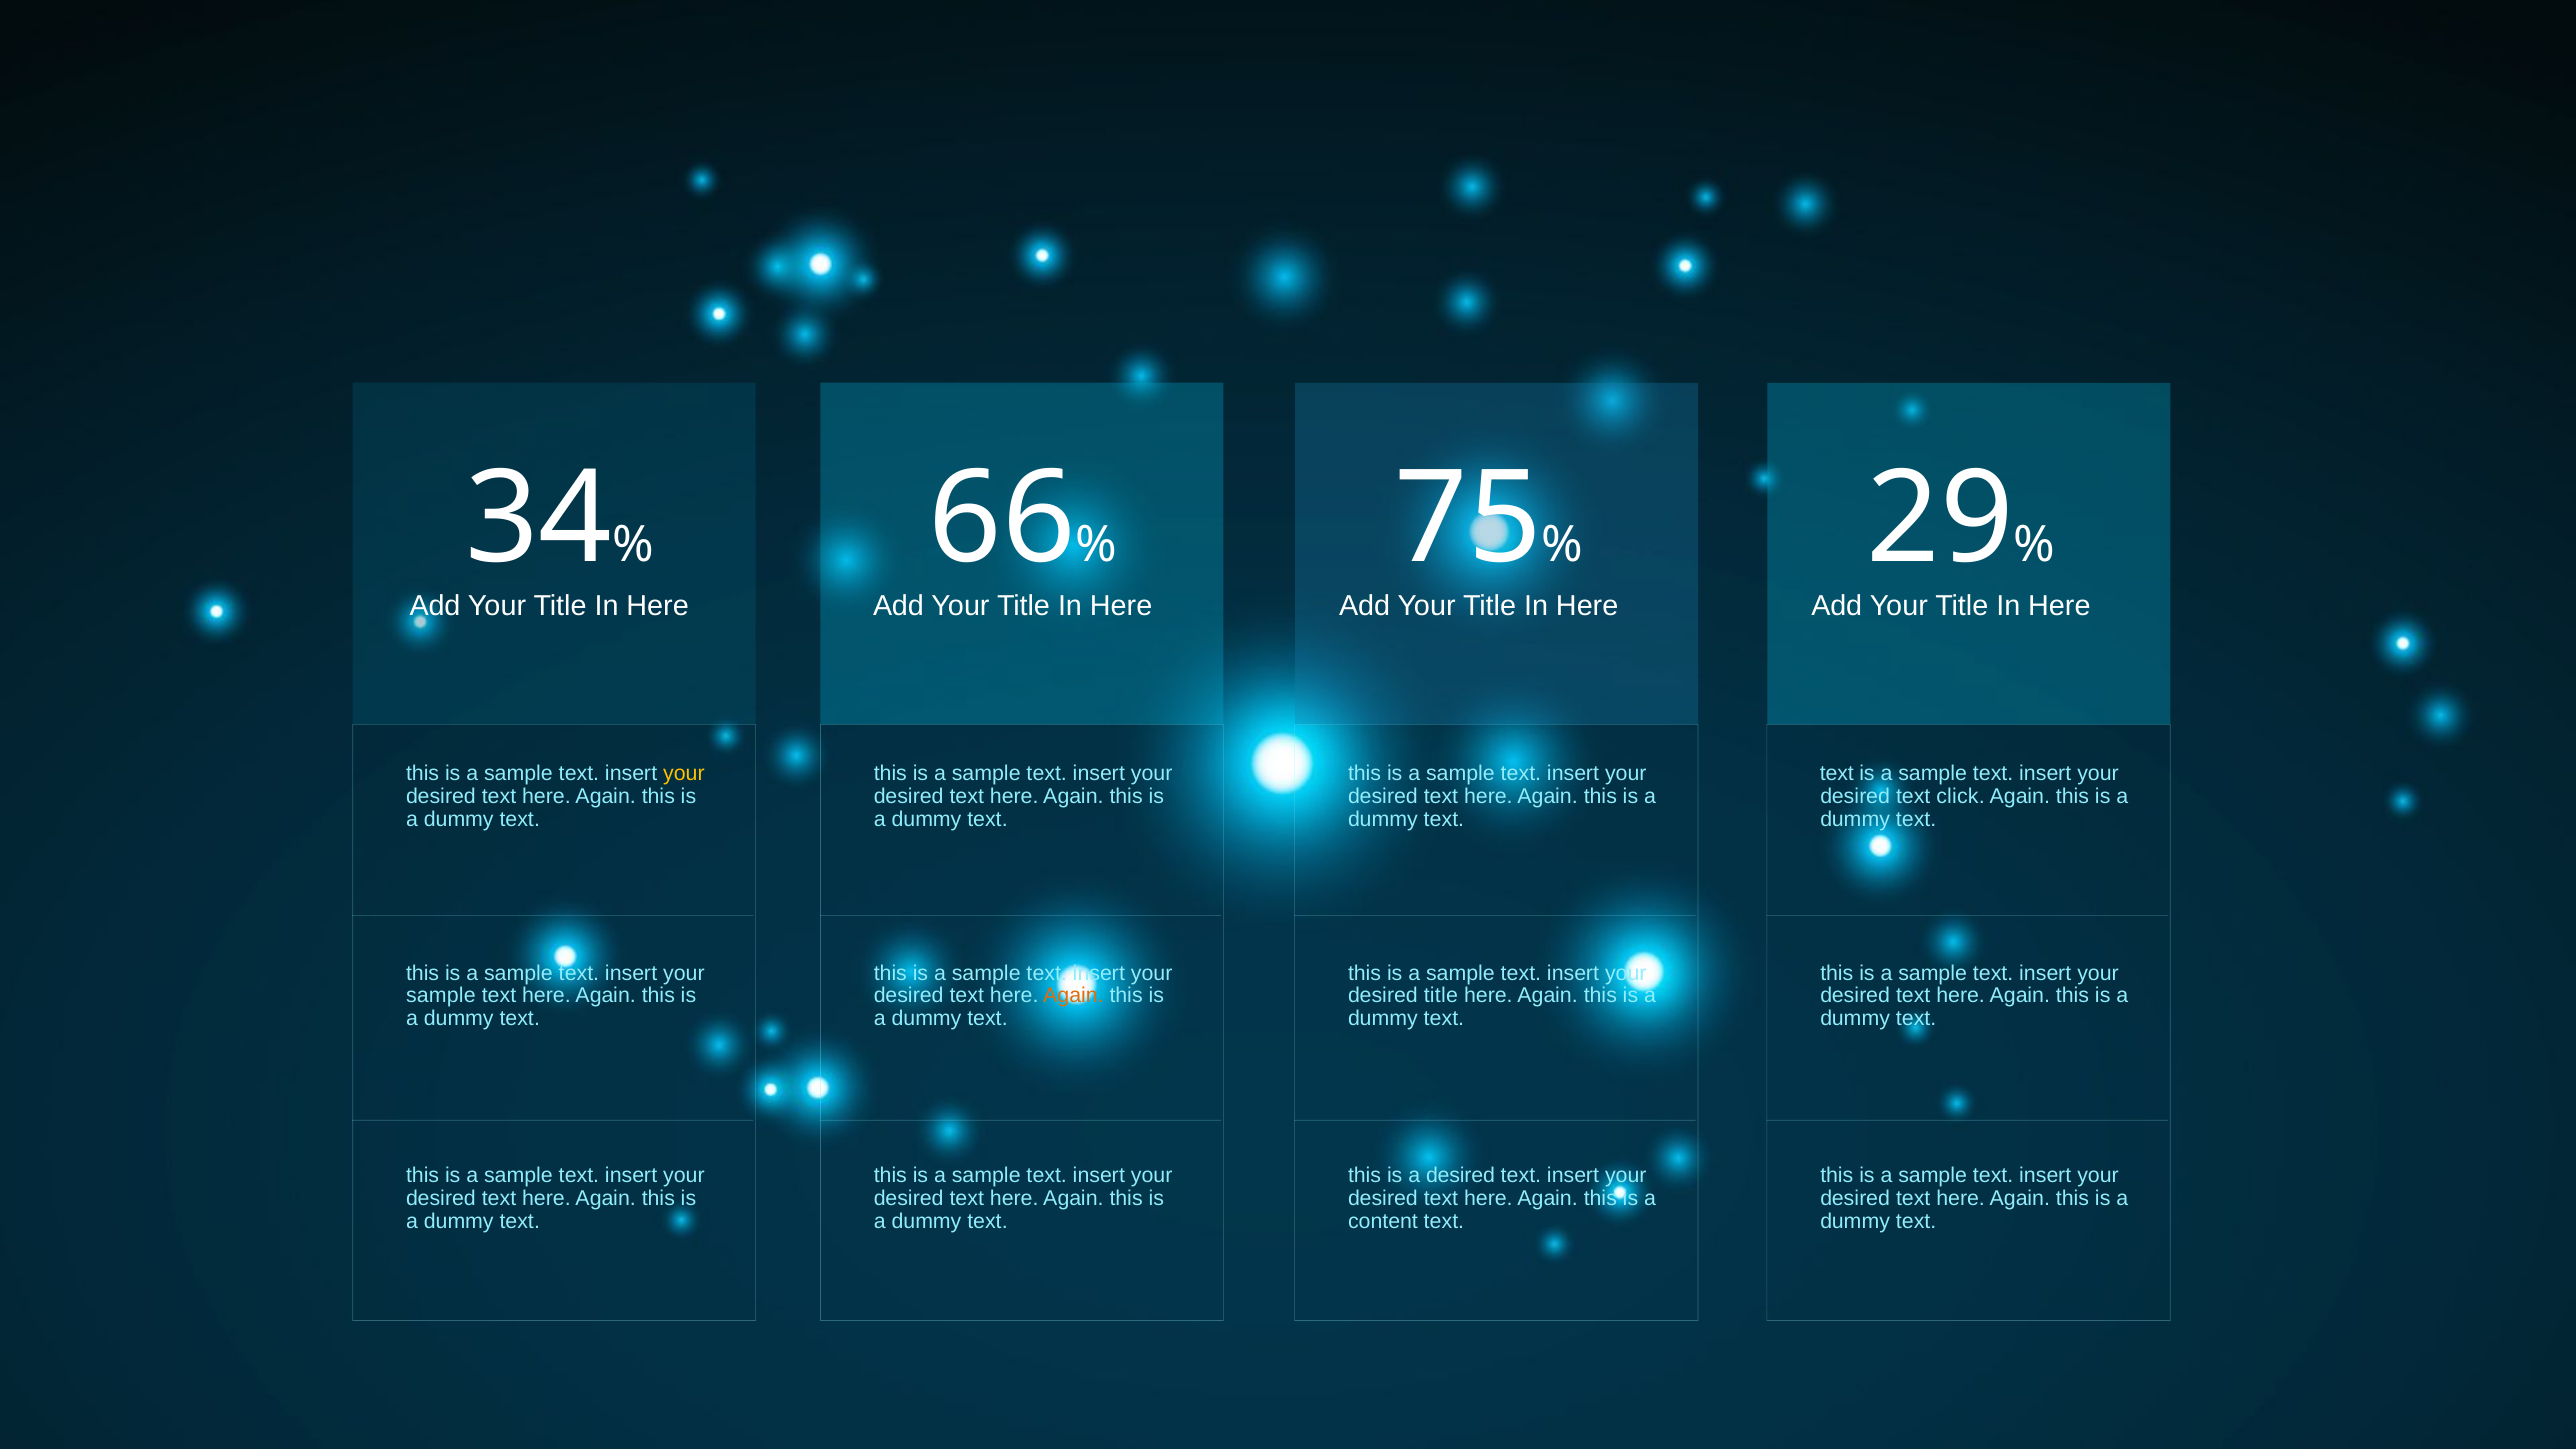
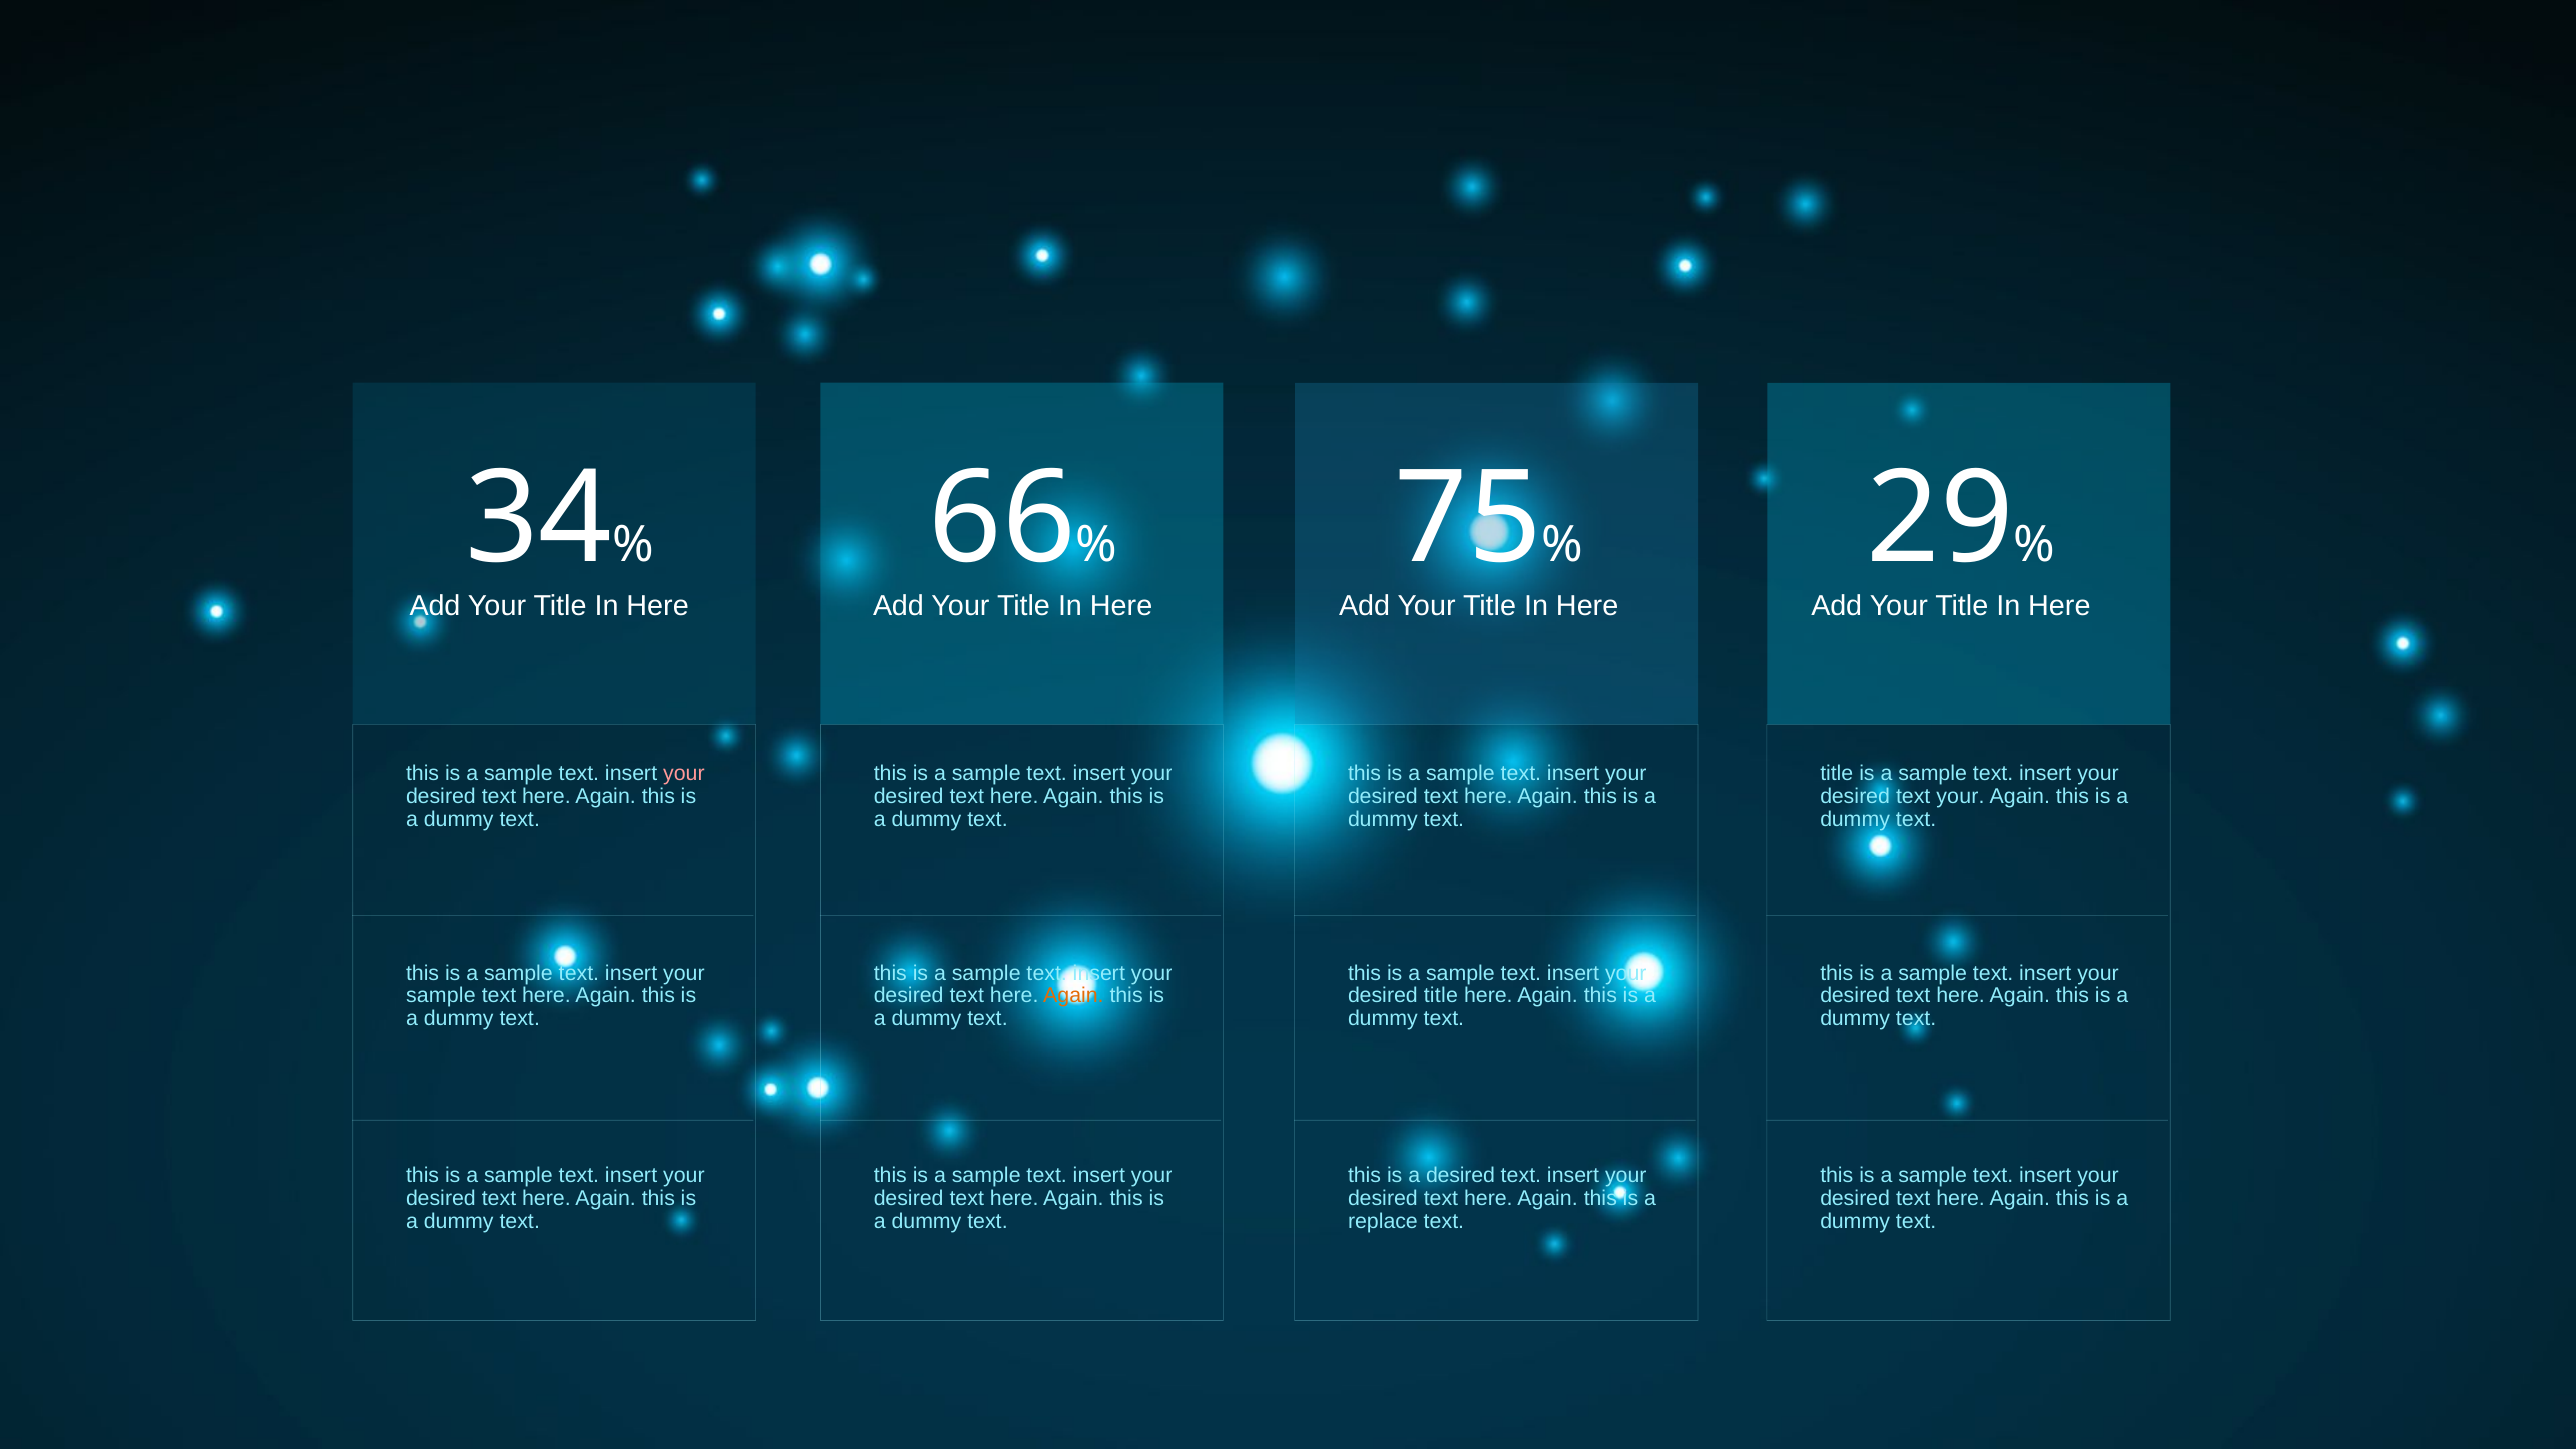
your at (684, 774) colour: yellow -> pink
text at (1837, 774): text -> title
text click: click -> your
content: content -> replace
